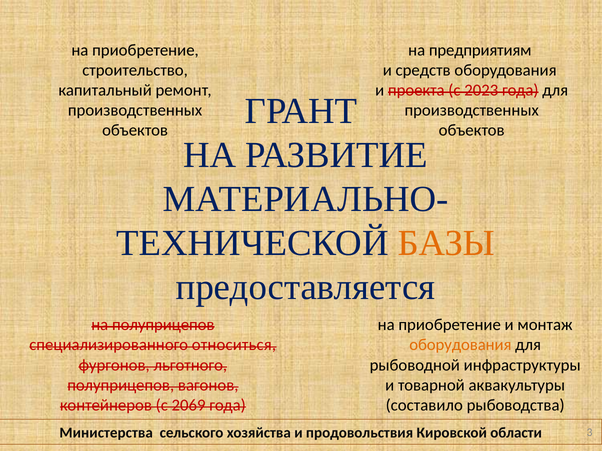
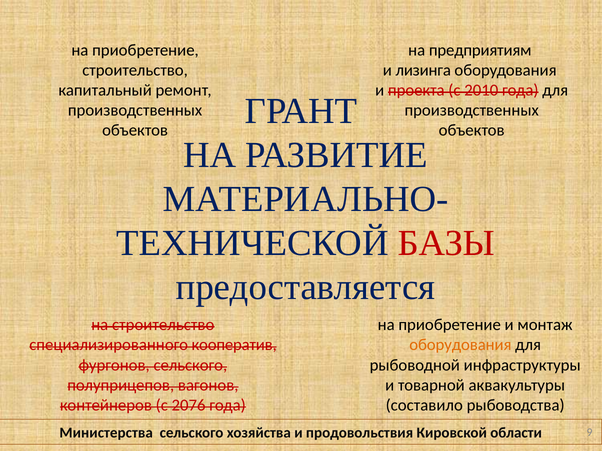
средств: средств -> лизинга
2023: 2023 -> 2010
БАЗЫ colour: orange -> red
на полуприцепов: полуприцепов -> строительство
относиться: относиться -> кооператив
фургонов льготного: льготного -> сельского
2069: 2069 -> 2076
3: 3 -> 9
